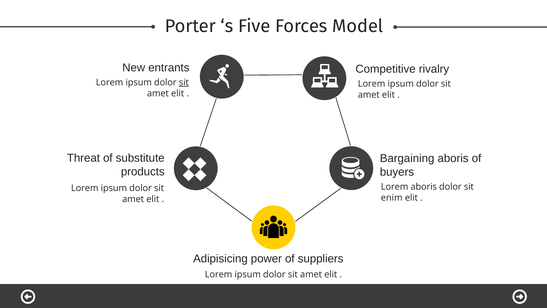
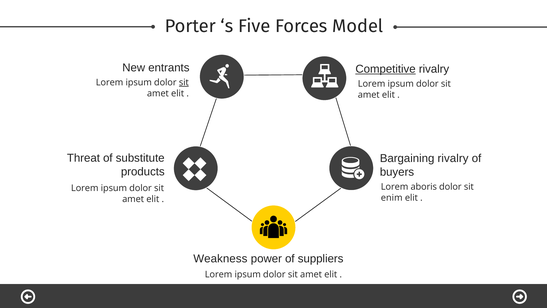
Competitive underline: none -> present
Bargaining aboris: aboris -> rivalry
Adipisicing: Adipisicing -> Weakness
